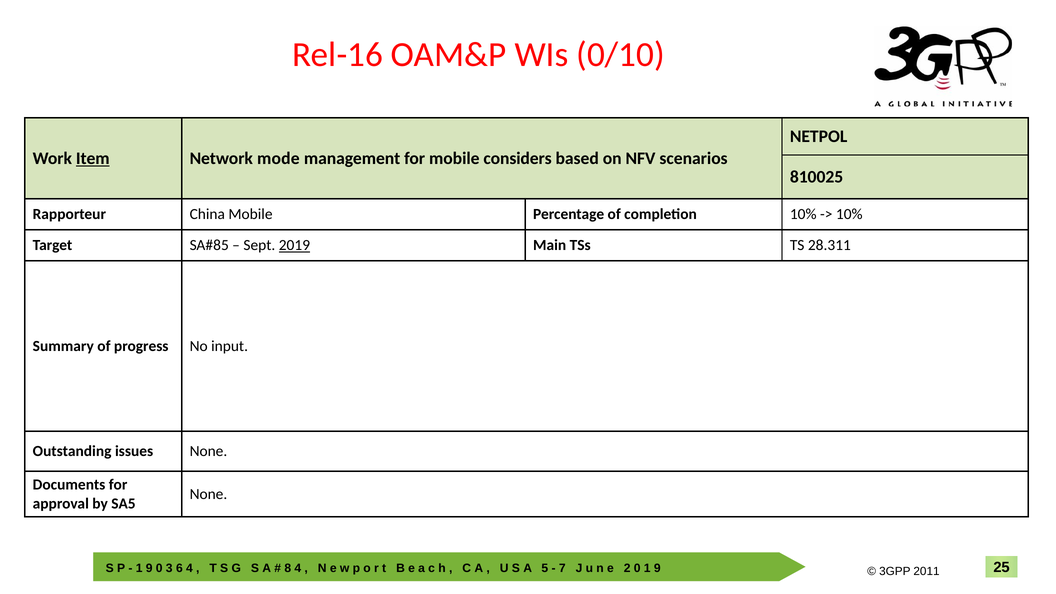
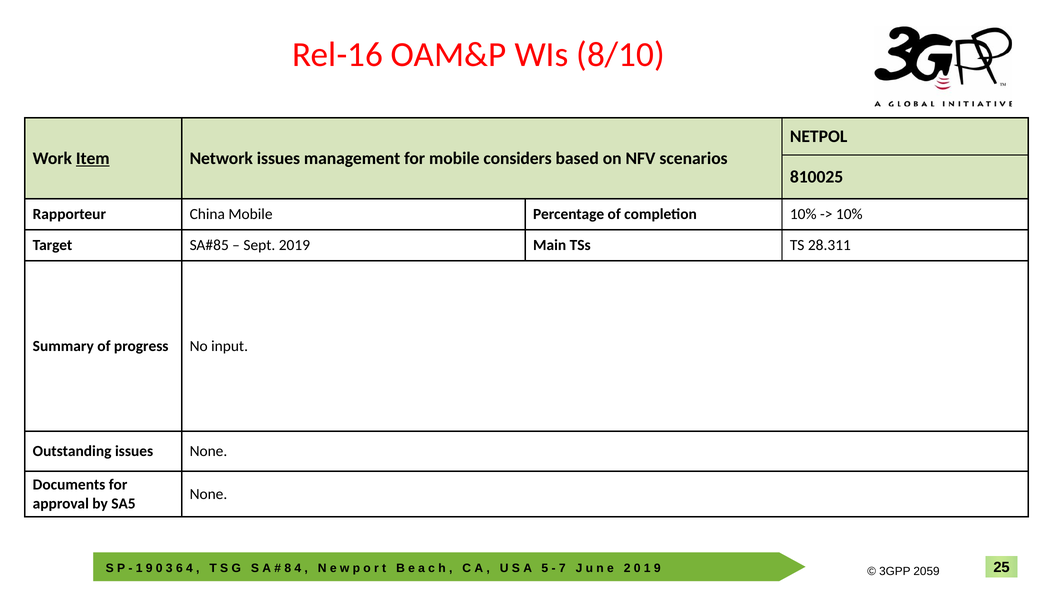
0/10: 0/10 -> 8/10
Network mode: mode -> issues
2019 underline: present -> none
2011: 2011 -> 2059
